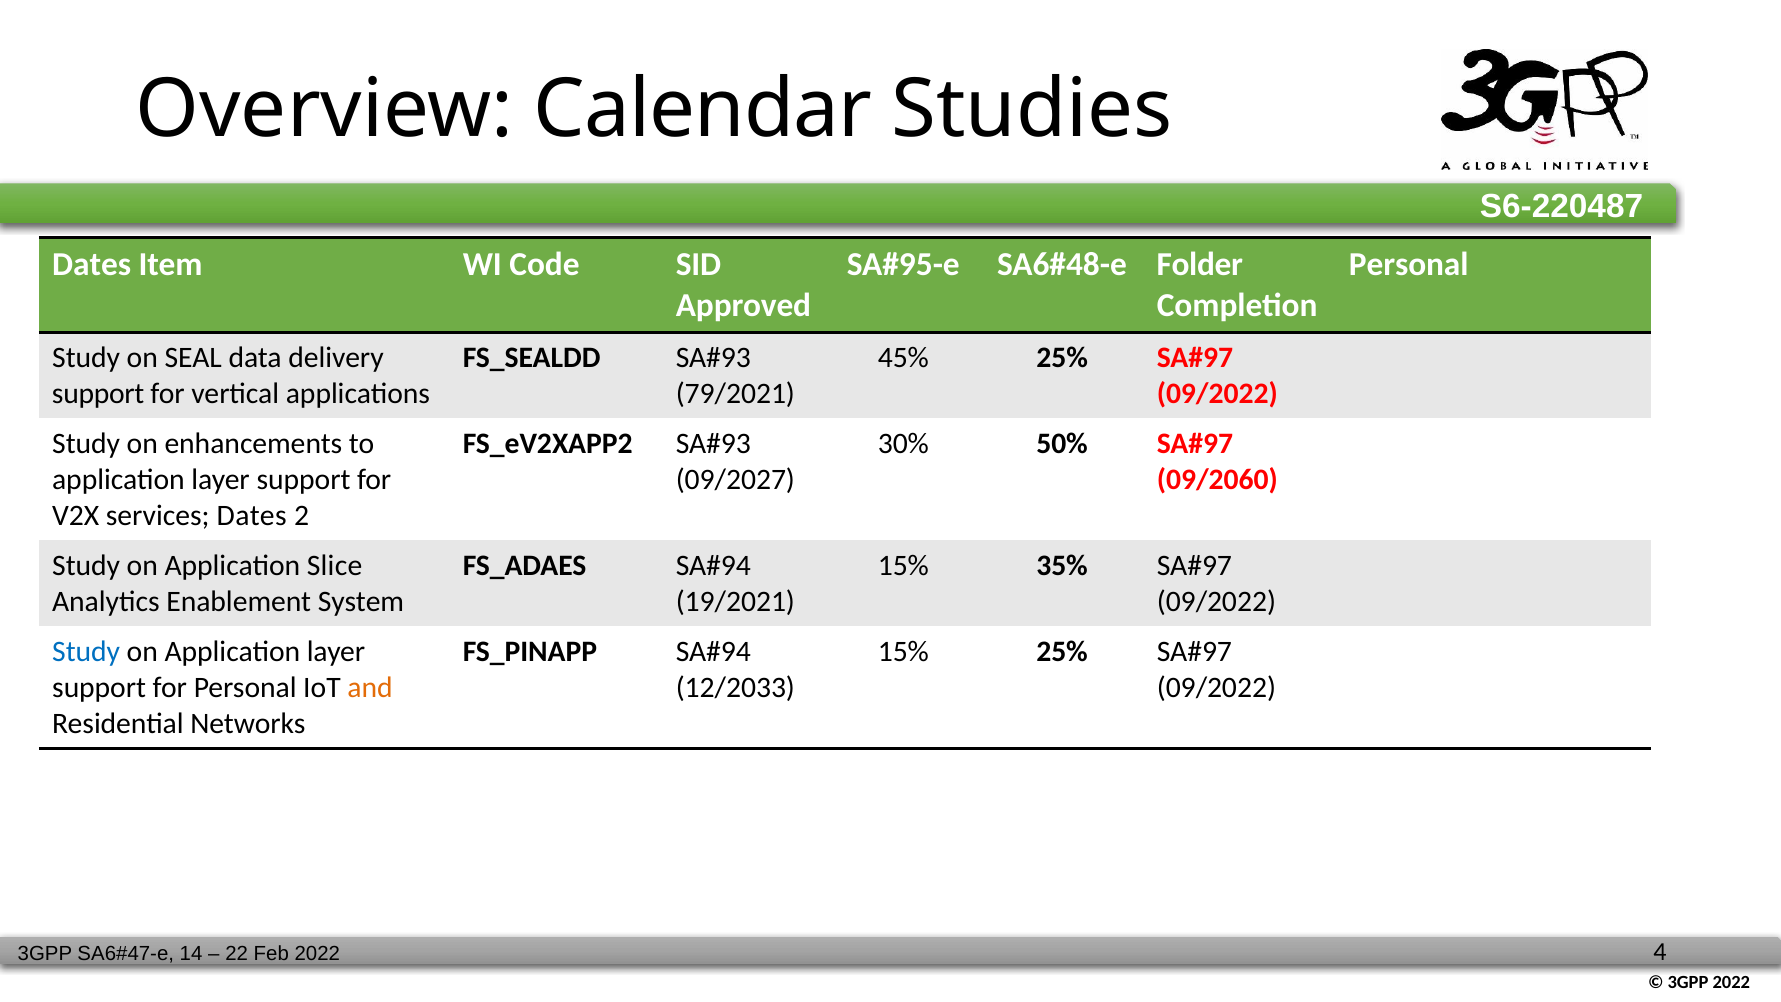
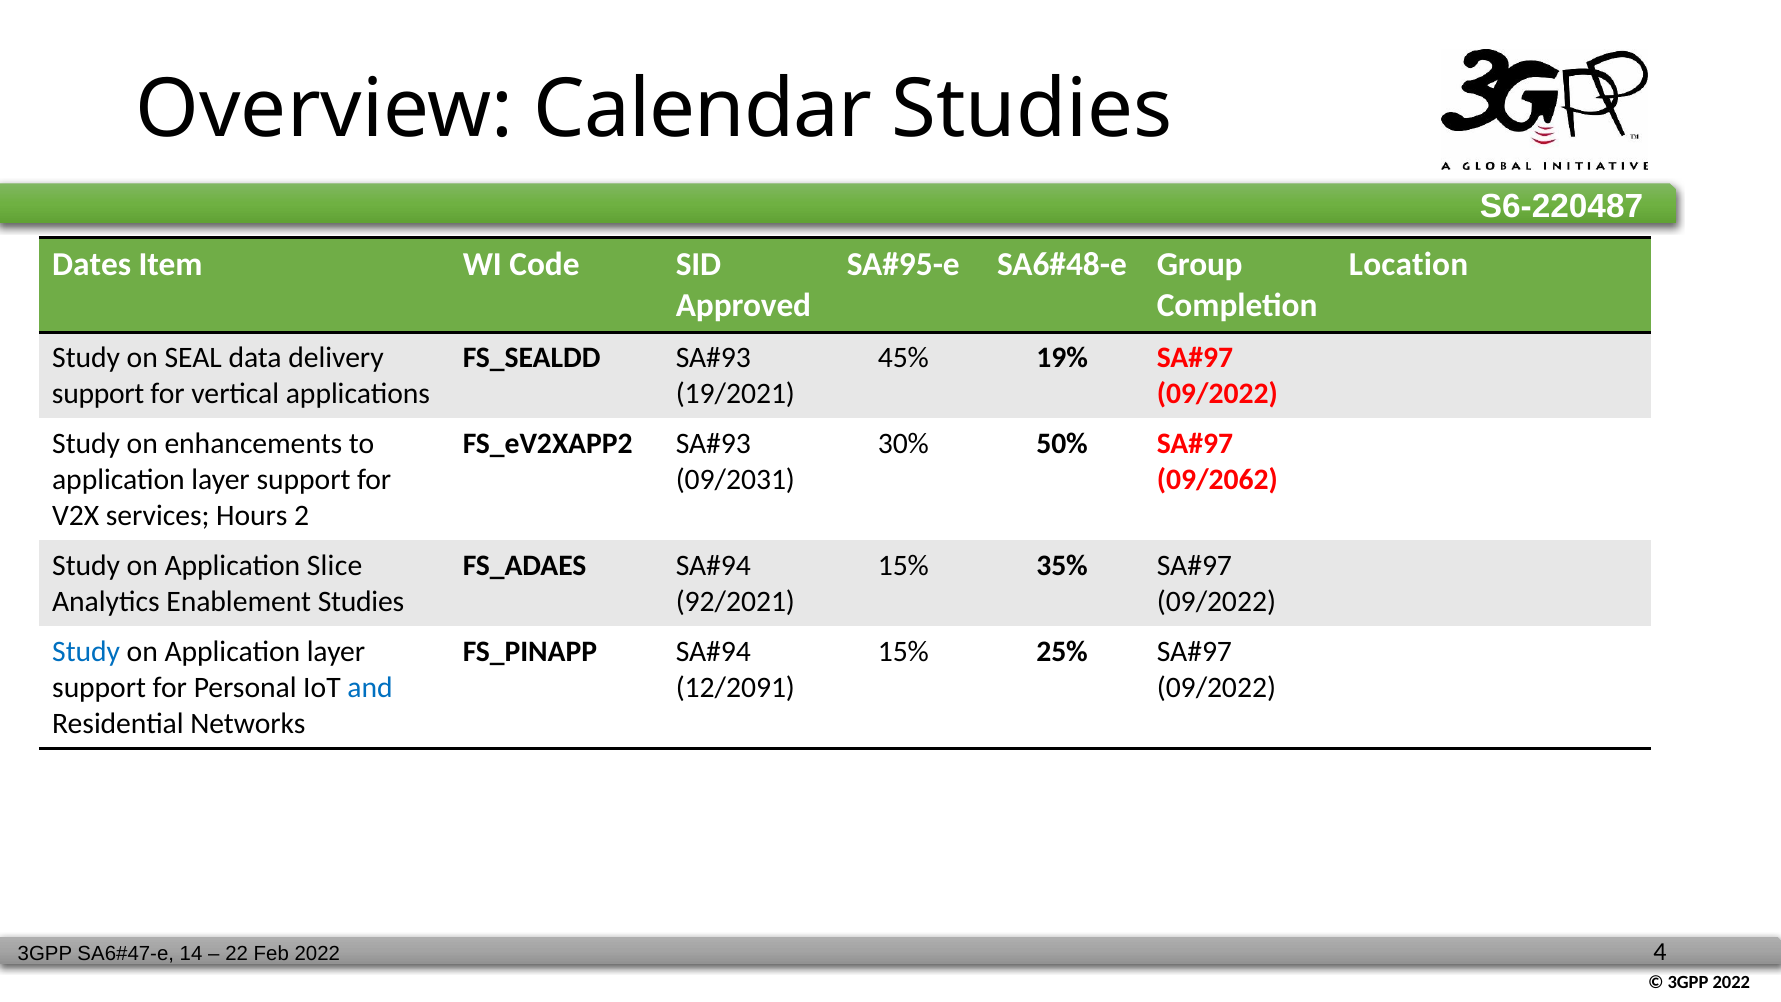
Folder: Folder -> Group
Personal at (1409, 265): Personal -> Location
45% 25%: 25% -> 19%
79/2021: 79/2021 -> 19/2021
09/2027: 09/2027 -> 09/2031
09/2060: 09/2060 -> 09/2062
services Dates: Dates -> Hours
Enablement System: System -> Studies
19/2021: 19/2021 -> 92/2021
and colour: orange -> blue
12/2033: 12/2033 -> 12/2091
